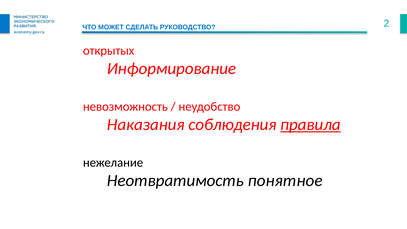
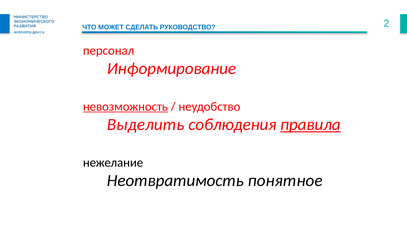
открытых: открытых -> персонал
невозможность underline: none -> present
Наказания: Наказания -> Выделить
